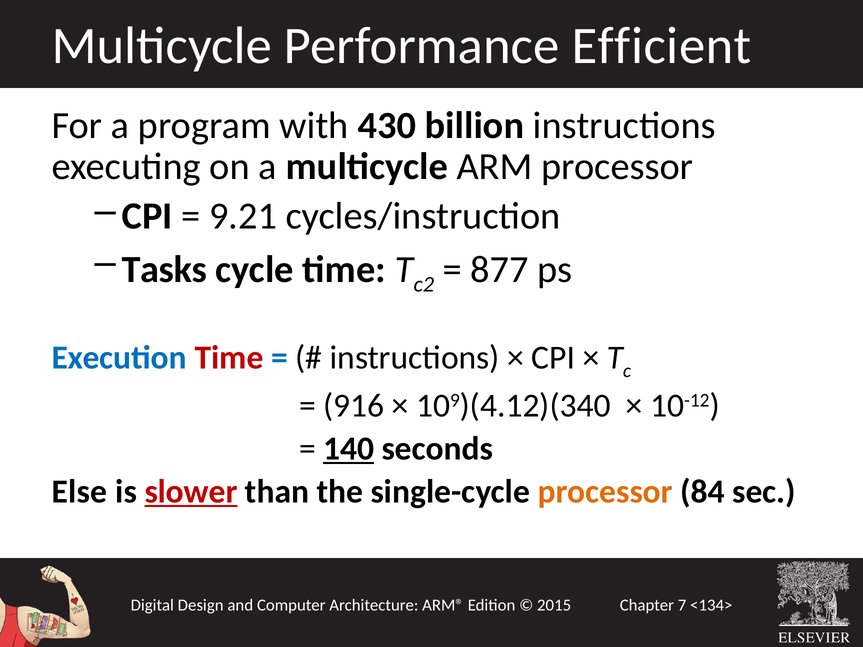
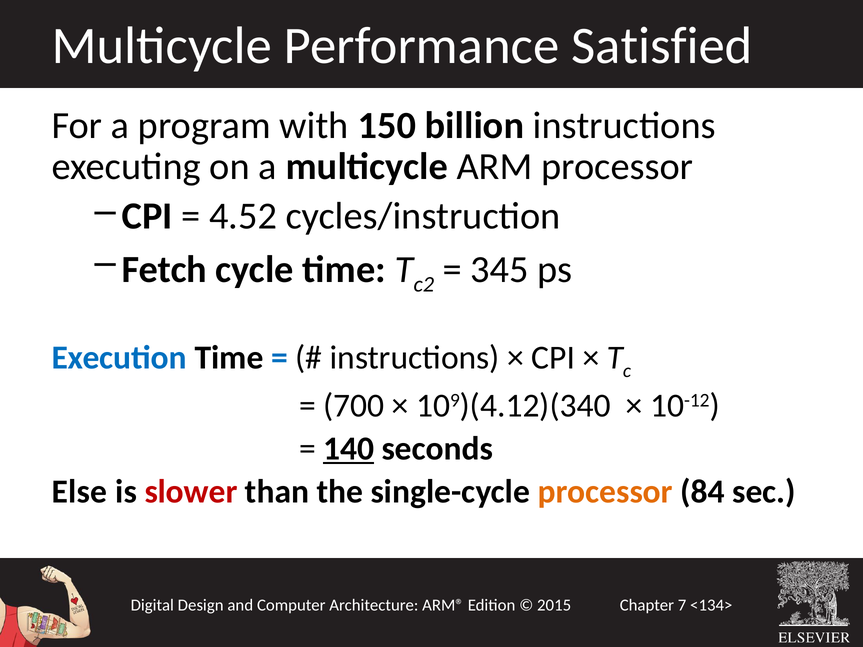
Efficient: Efficient -> Satisfied
430: 430 -> 150
9.21: 9.21 -> 4.52
Tasks: Tasks -> Fetch
877: 877 -> 345
Time at (229, 358) colour: red -> black
916: 916 -> 700
slower underline: present -> none
